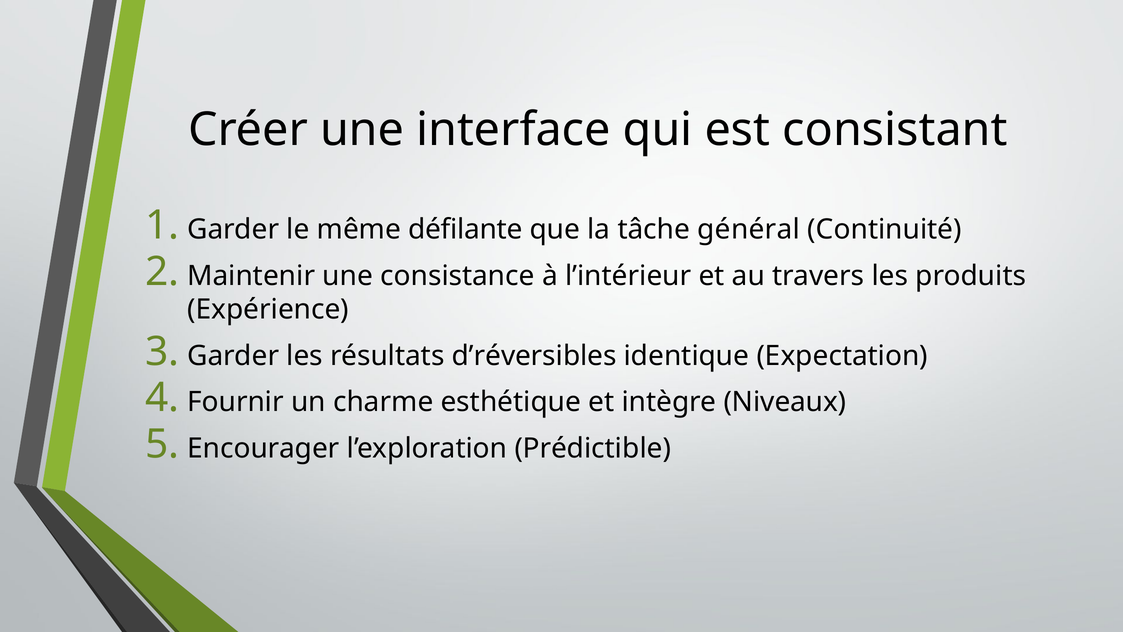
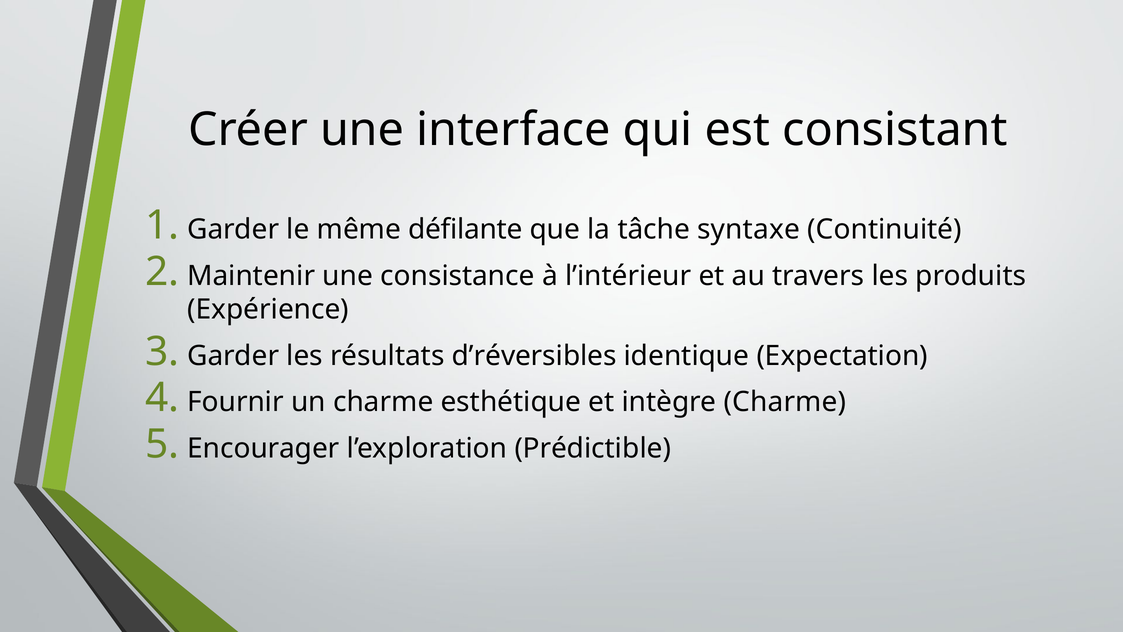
général: général -> syntaxe
intègre Niveaux: Niveaux -> Charme
